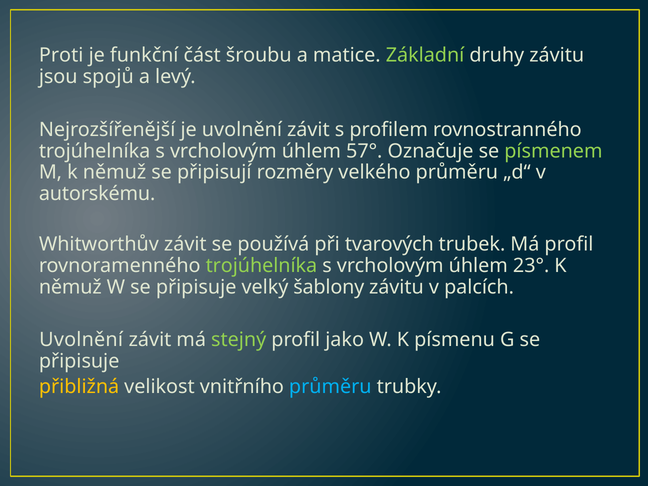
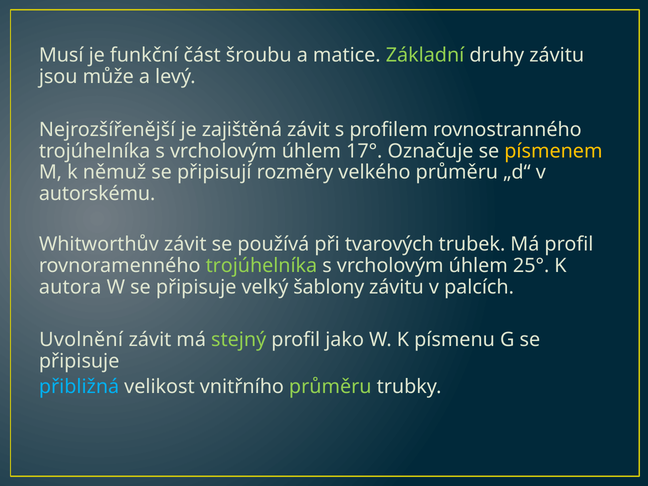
Proti: Proti -> Musí
spojů: spojů -> může
je uvolnění: uvolnění -> zajištěná
57°: 57° -> 17°
písmenem colour: light green -> yellow
23°: 23° -> 25°
němuž at (70, 287): němuž -> autora
přibližná colour: yellow -> light blue
průměru at (330, 387) colour: light blue -> light green
